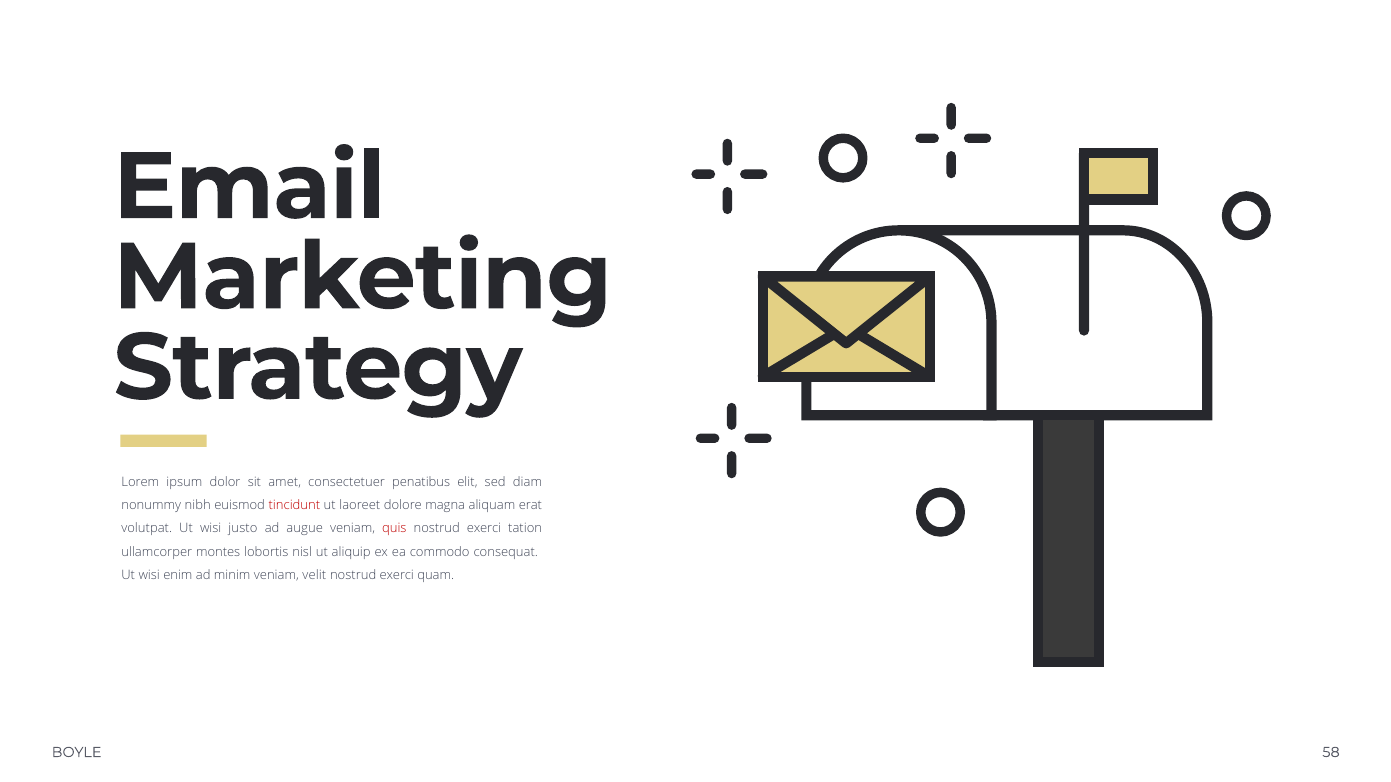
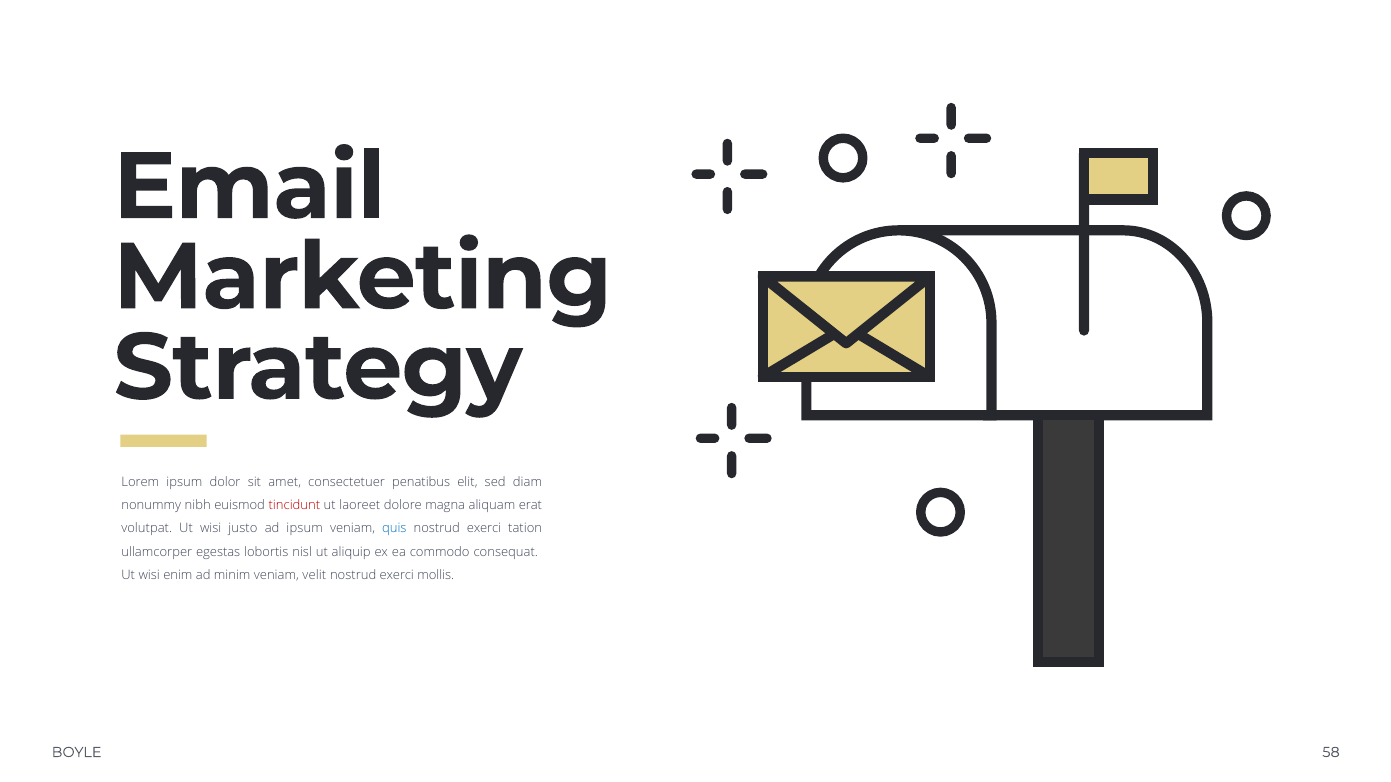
ad augue: augue -> ipsum
quis colour: red -> blue
montes: montes -> egestas
quam: quam -> mollis
